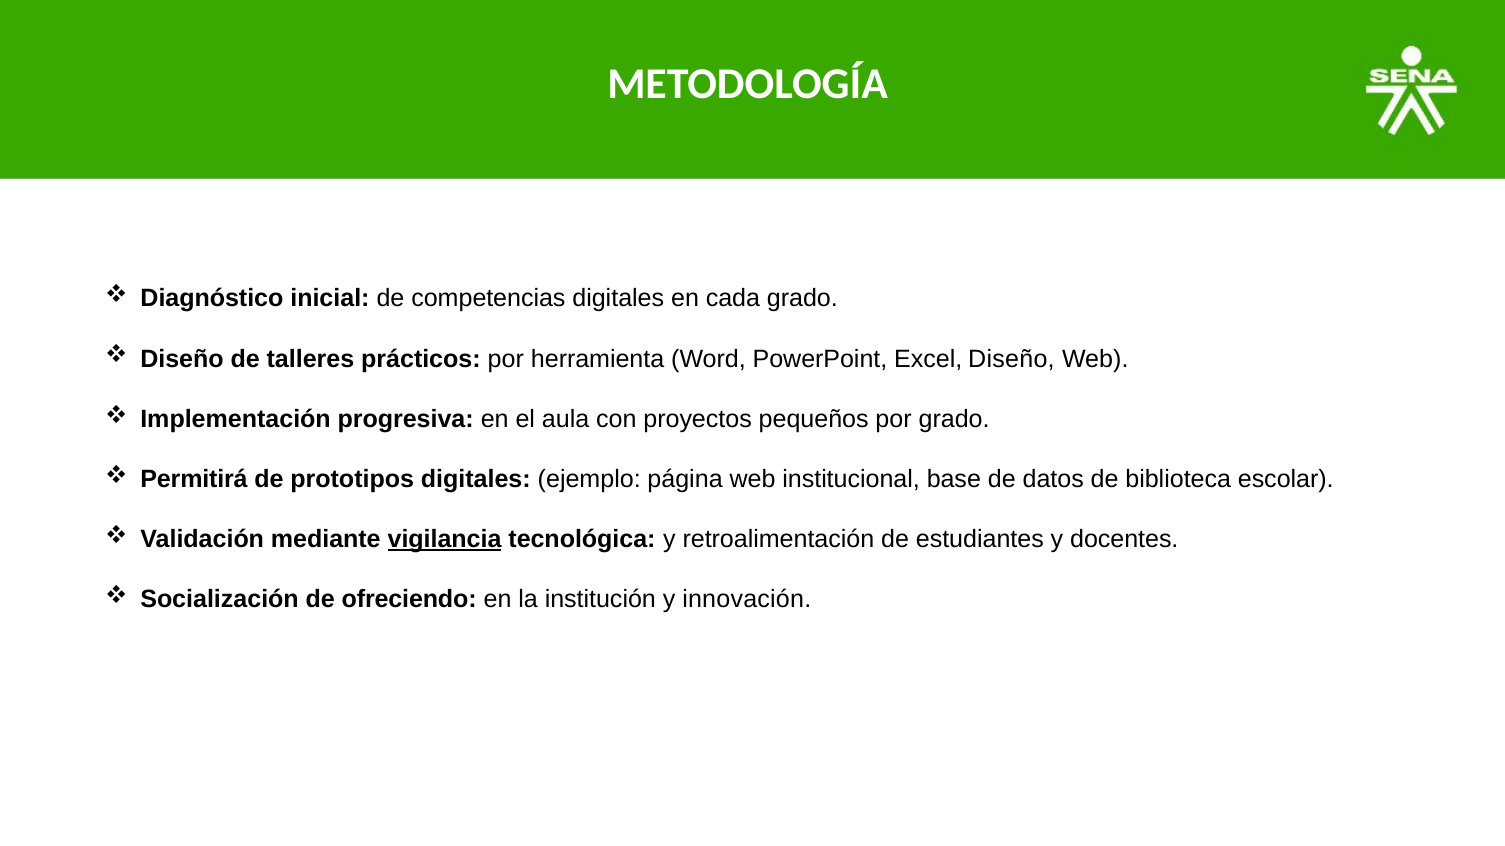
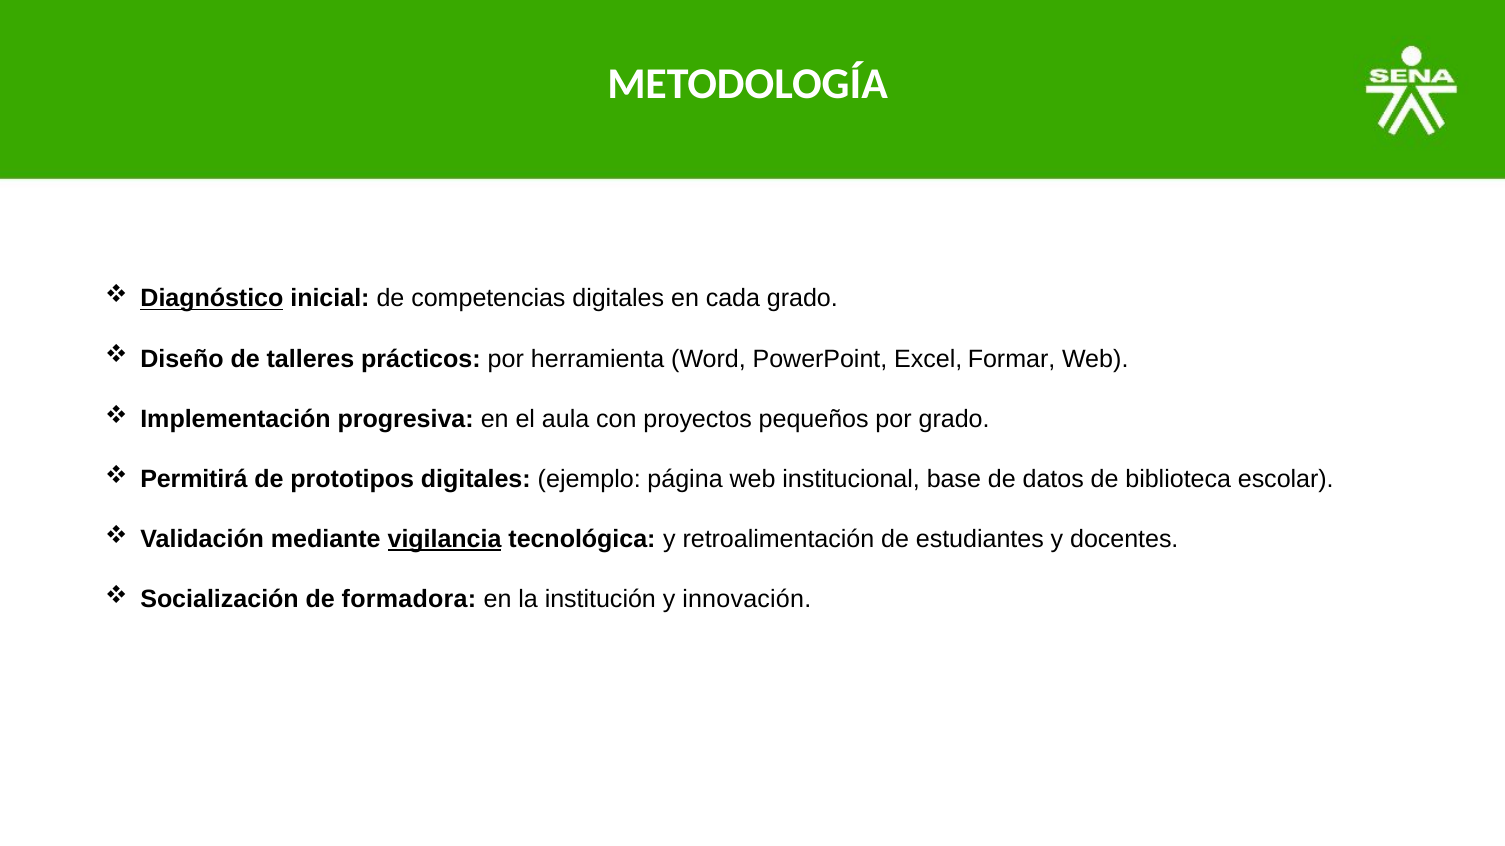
Diagnóstico underline: none -> present
Excel Diseño: Diseño -> Formar
ofreciendo: ofreciendo -> formadora
